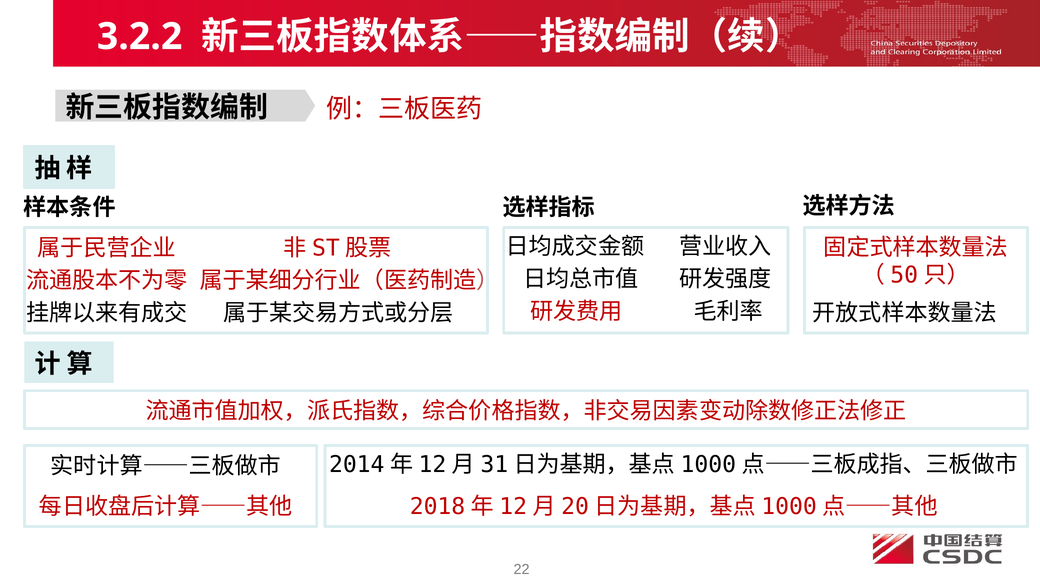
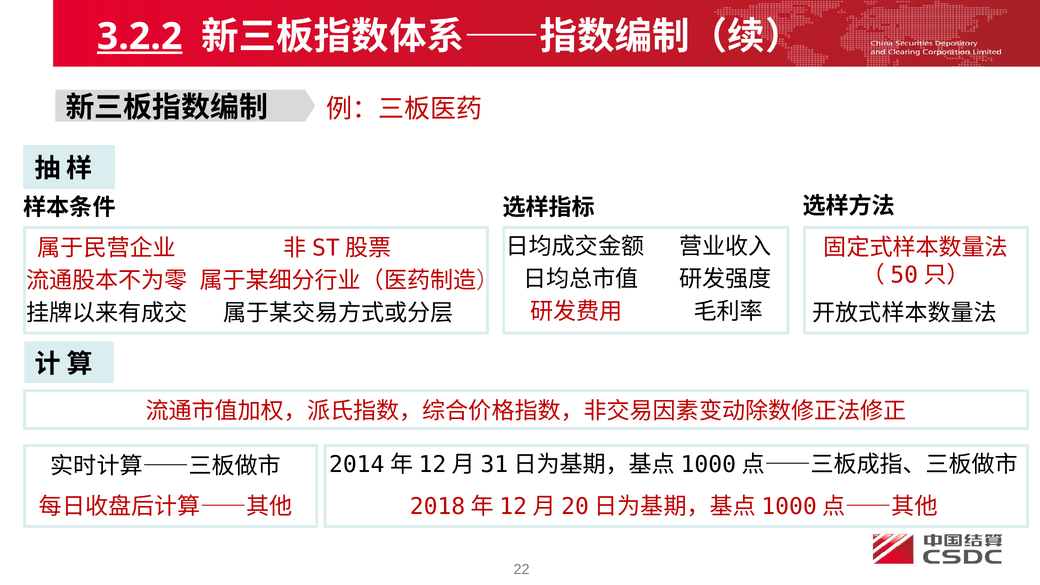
3.2.2 underline: none -> present
